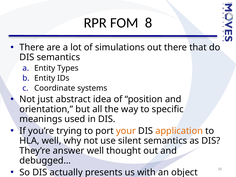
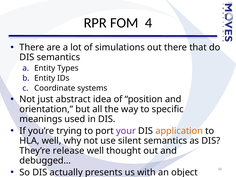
8: 8 -> 4
your colour: orange -> purple
answer: answer -> release
